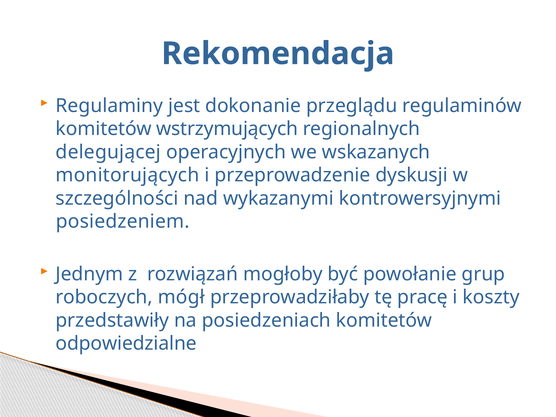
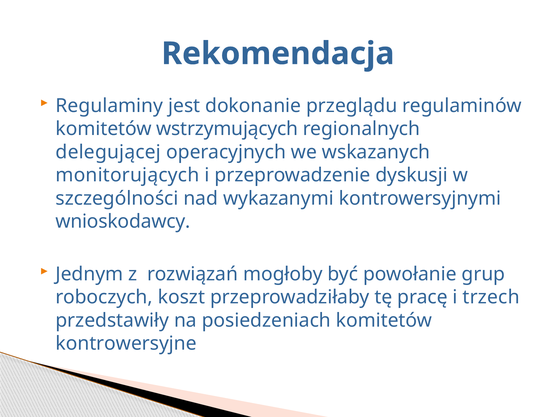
posiedzeniem: posiedzeniem -> wnioskodawcy
mógł: mógł -> koszt
koszty: koszty -> trzech
odpowiedzialne: odpowiedzialne -> kontrowersyjne
